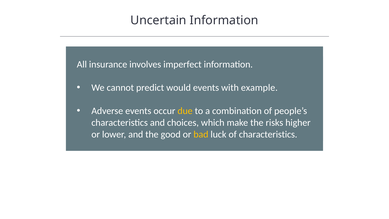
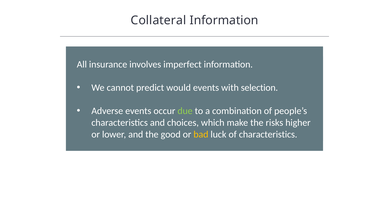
Uncertain: Uncertain -> Collateral
example: example -> selection
due colour: yellow -> light green
